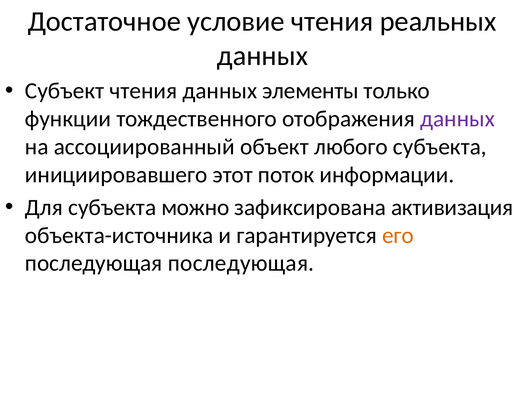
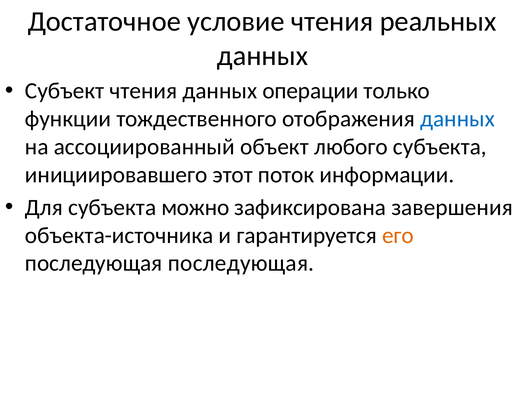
элементы: элементы -> операции
данных at (457, 119) colour: purple -> blue
активизация: активизация -> завершения
